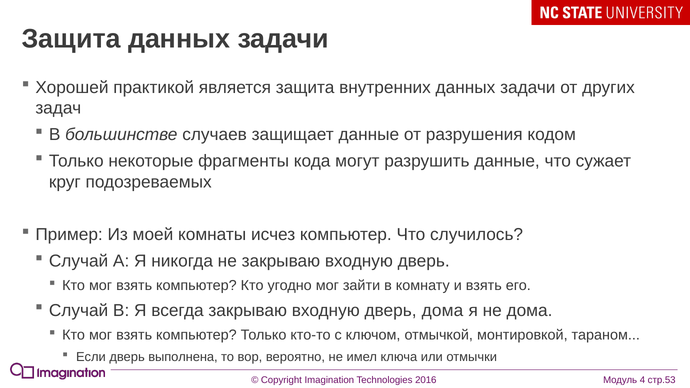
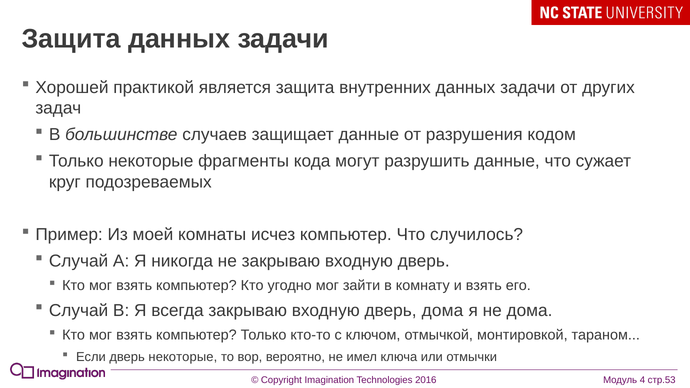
дверь выполнена: выполнена -> некоторые
